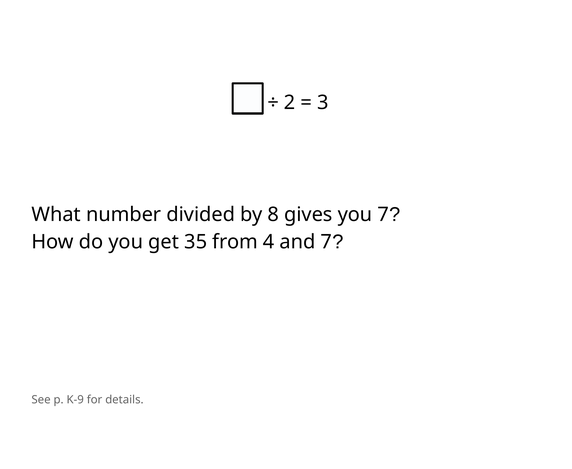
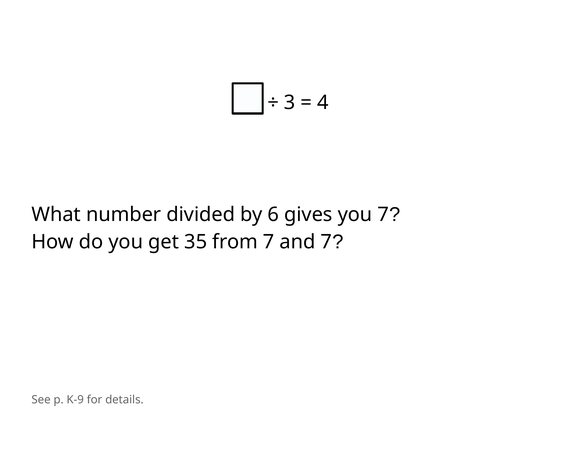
2: 2 -> 3
3: 3 -> 4
8: 8 -> 6
from 4: 4 -> 7
